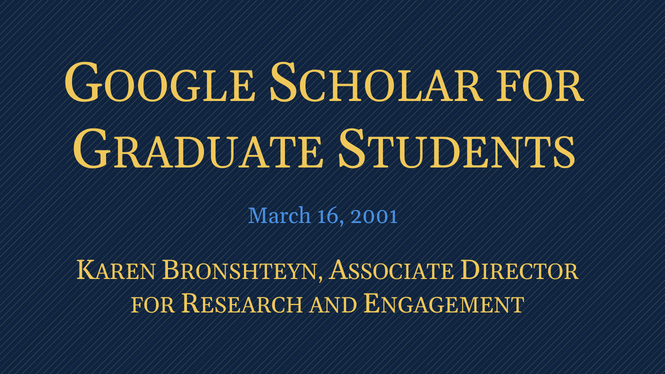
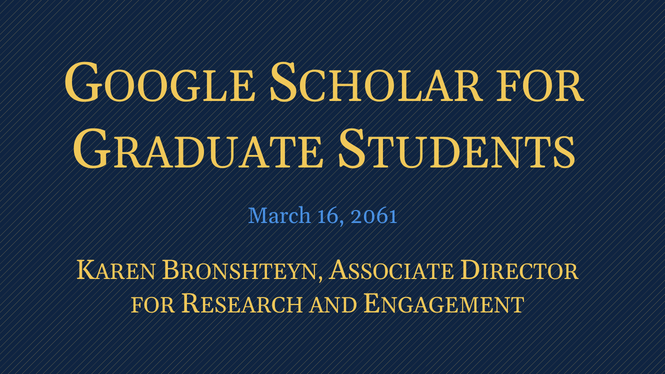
2001: 2001 -> 2061
